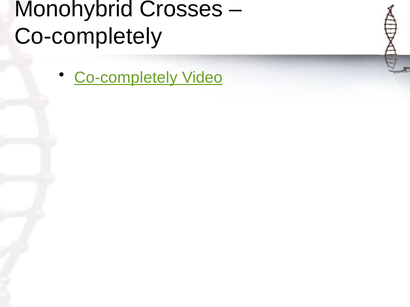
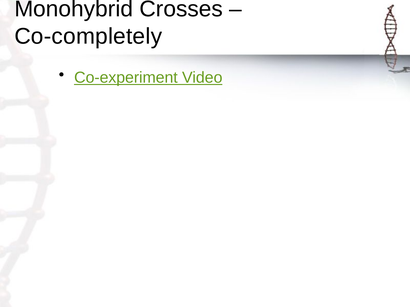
Co-completely at (126, 78): Co-completely -> Co-experiment
